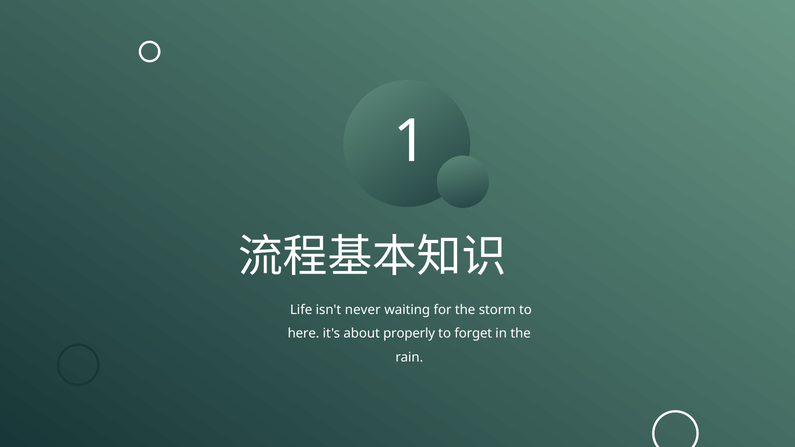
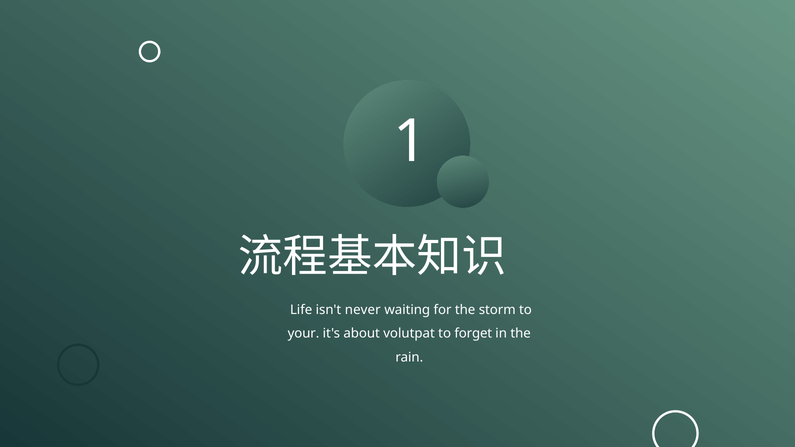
here: here -> your
properly: properly -> volutpat
